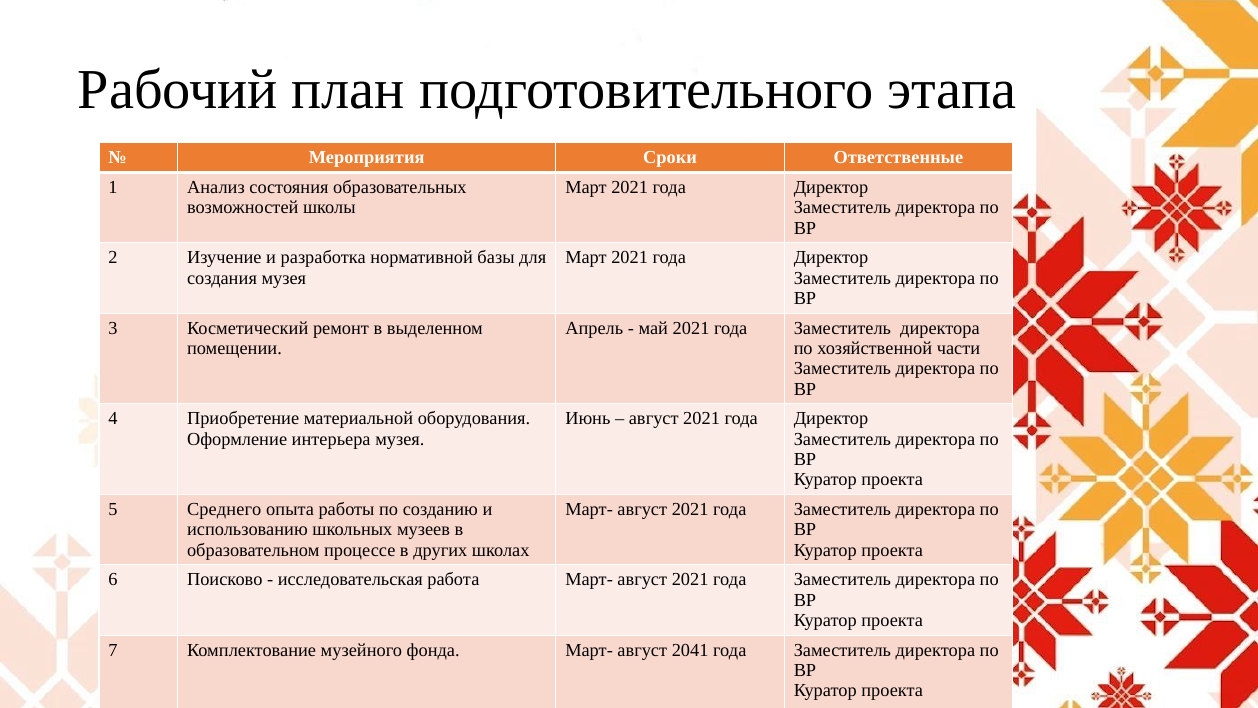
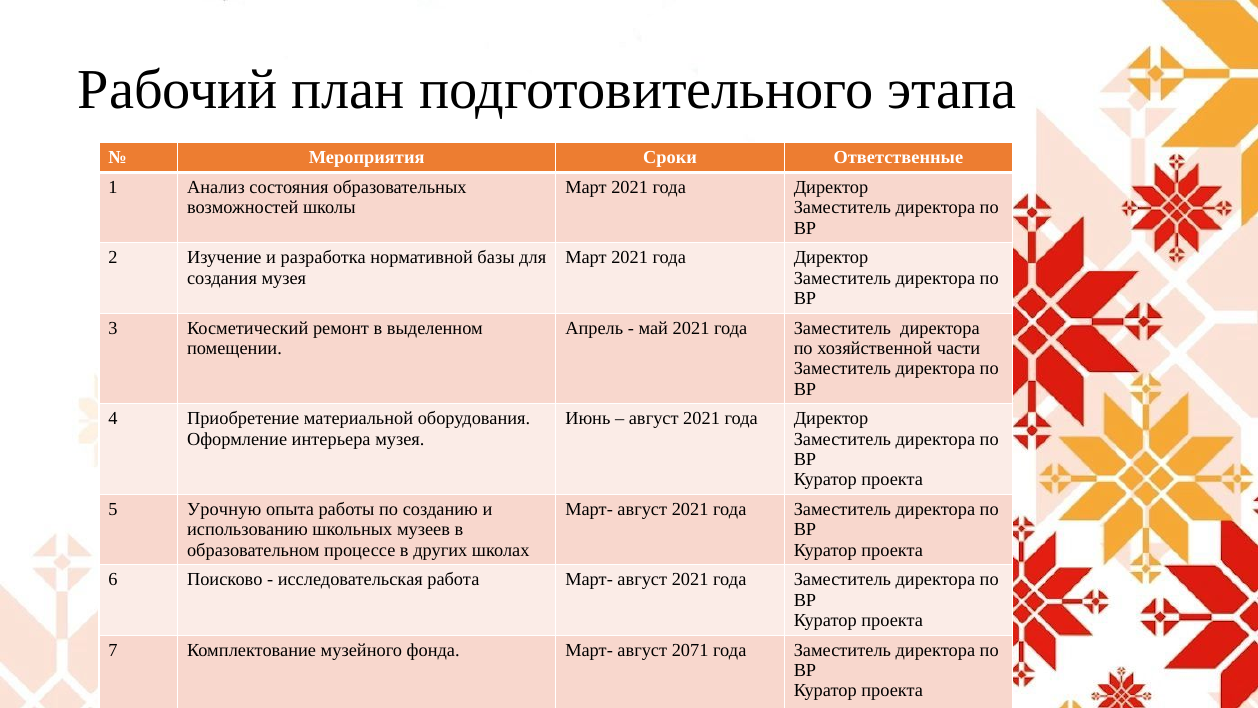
Среднего: Среднего -> Урочную
2041: 2041 -> 2071
